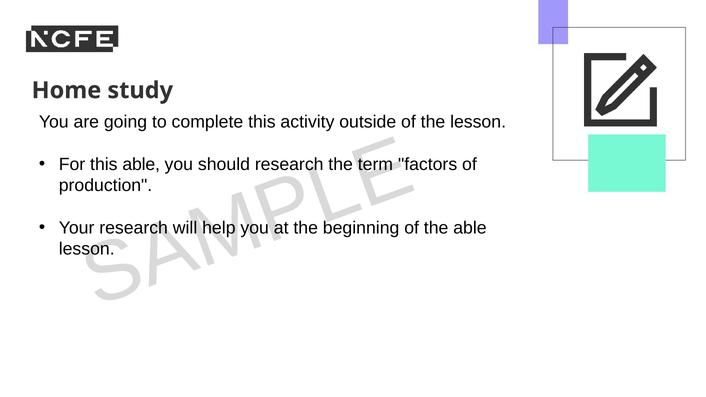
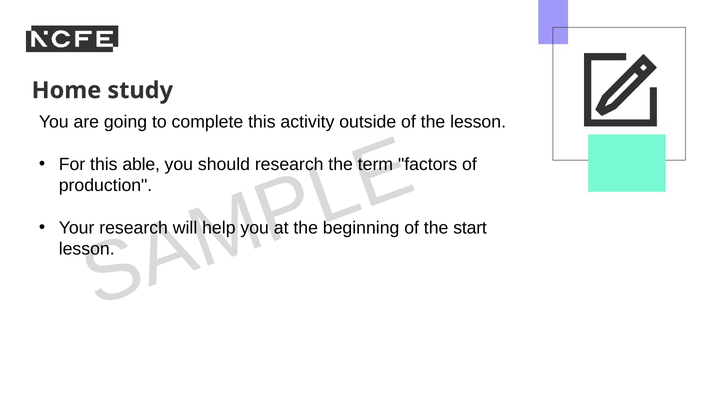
the able: able -> start
